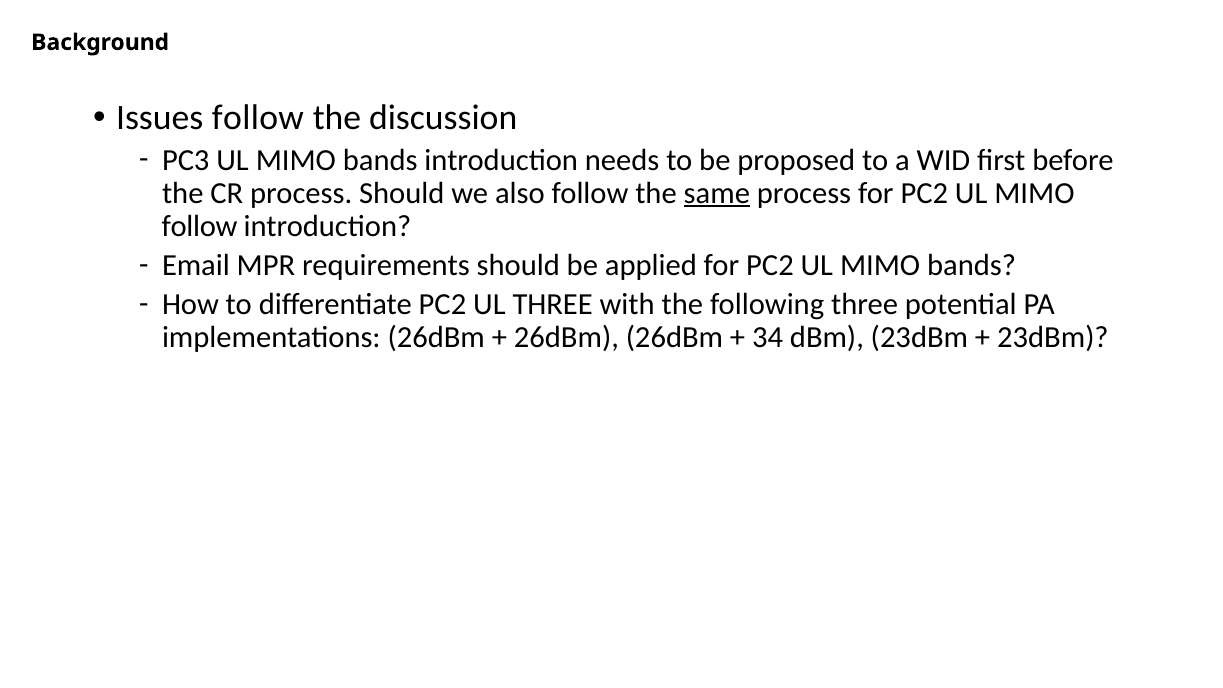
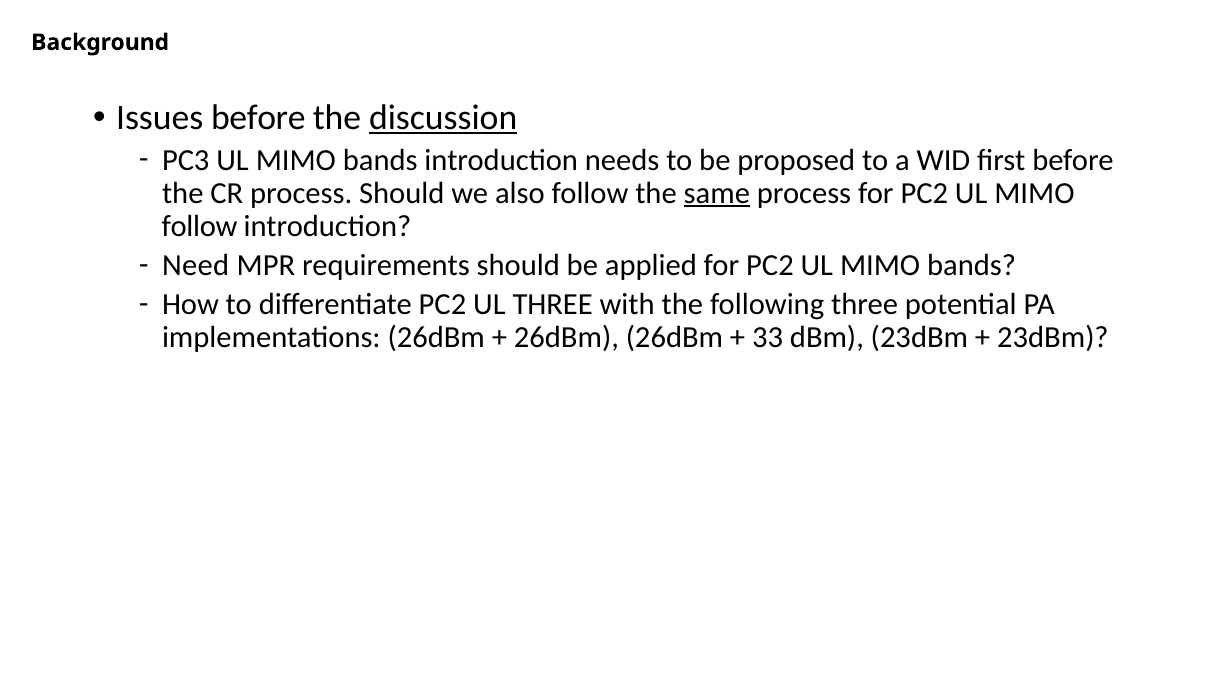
Issues follow: follow -> before
discussion underline: none -> present
Email: Email -> Need
34: 34 -> 33
